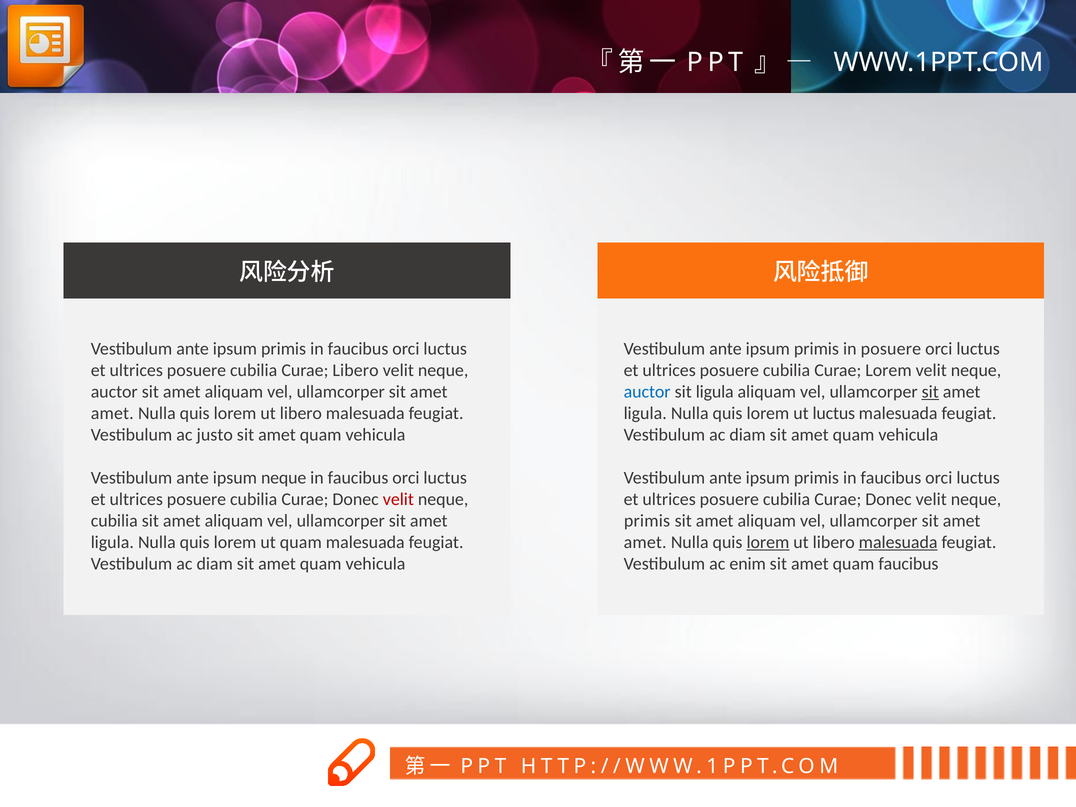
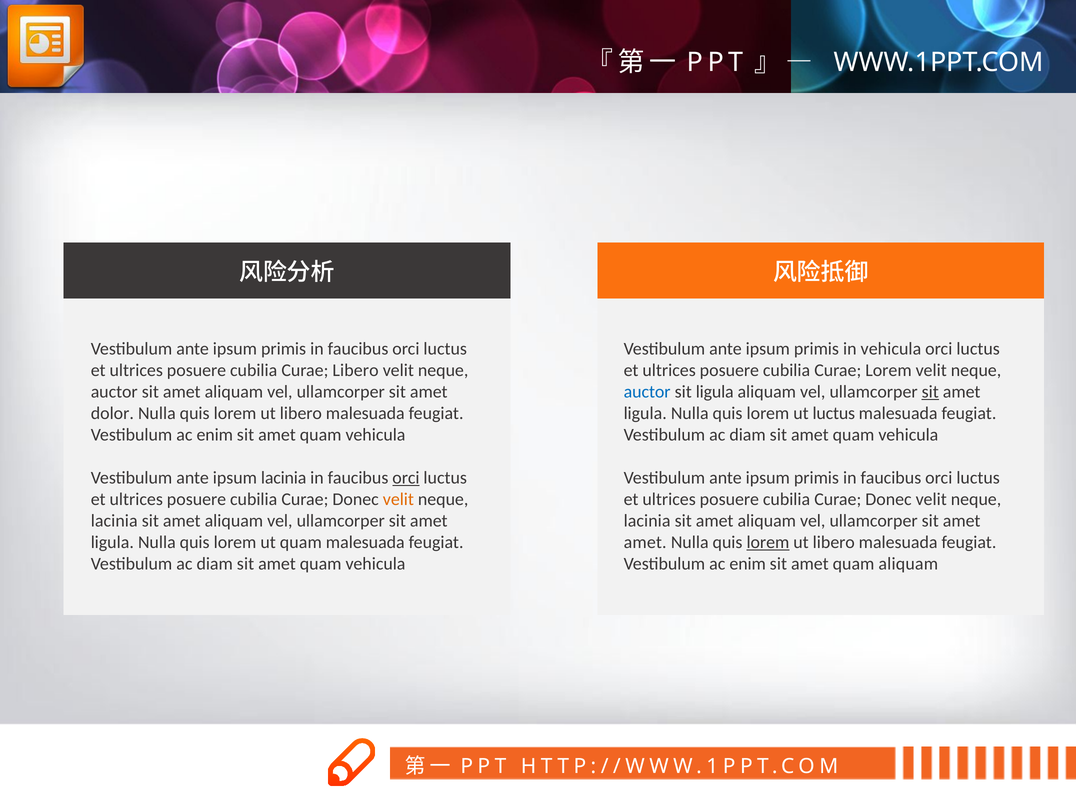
in posuere: posuere -> vehicula
amet at (112, 413): amet -> dolor
justo at (215, 435): justo -> enim
ipsum neque: neque -> lacinia
orci at (406, 478) underline: none -> present
velit at (398, 499) colour: red -> orange
cubilia at (114, 521): cubilia -> lacinia
primis at (647, 521): primis -> lacinia
malesuada at (898, 542) underline: present -> none
quam faucibus: faucibus -> aliquam
